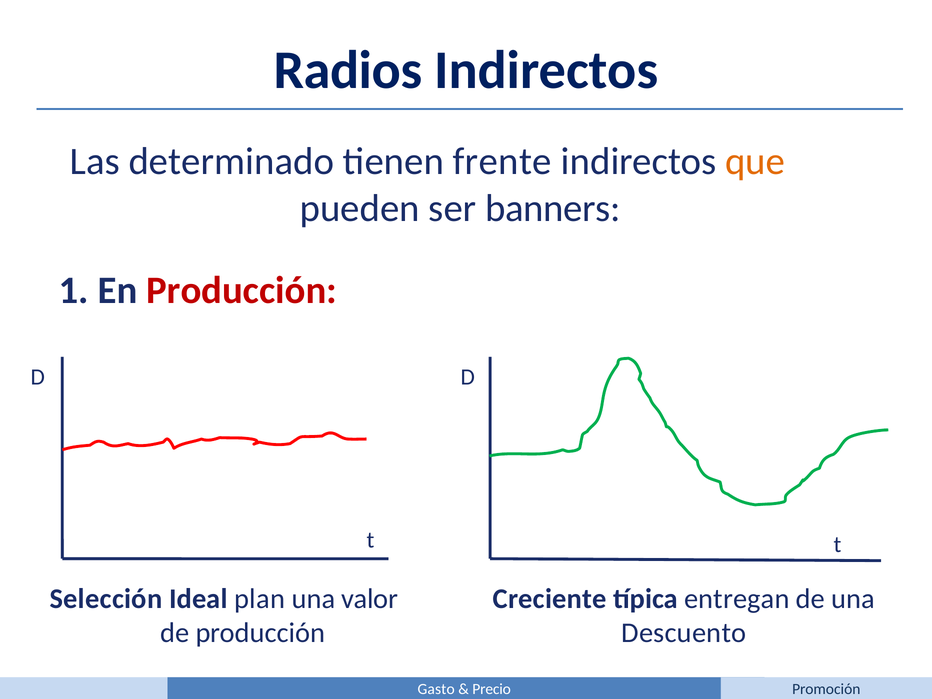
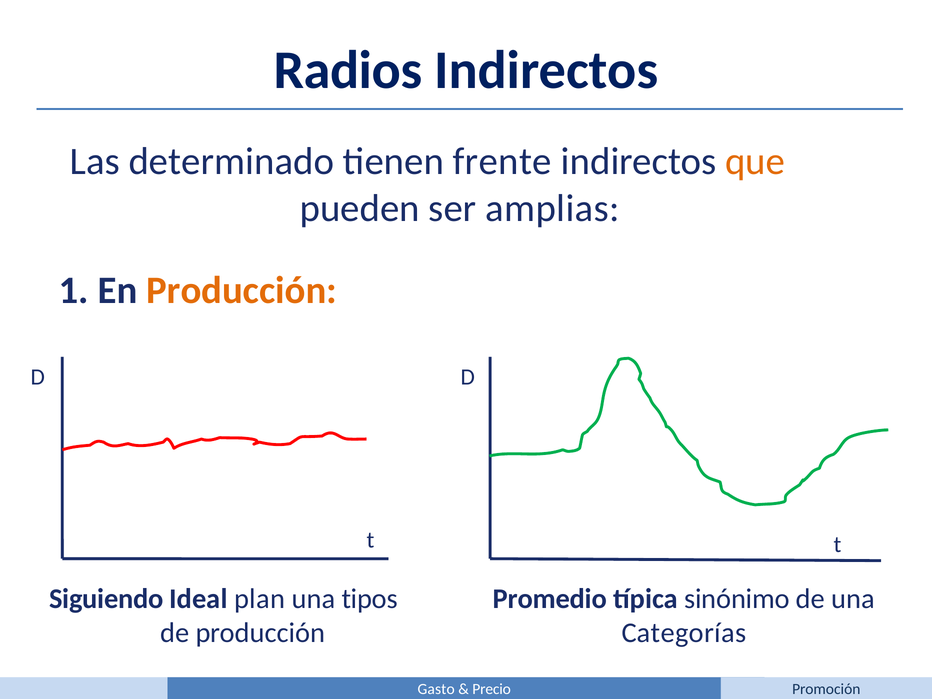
banners: banners -> amplias
Producción at (242, 290) colour: red -> orange
Selección: Selección -> Siguiendo
valor: valor -> tipos
Creciente: Creciente -> Promedio
entregan: entregan -> sinónimo
Descuento: Descuento -> Categorías
